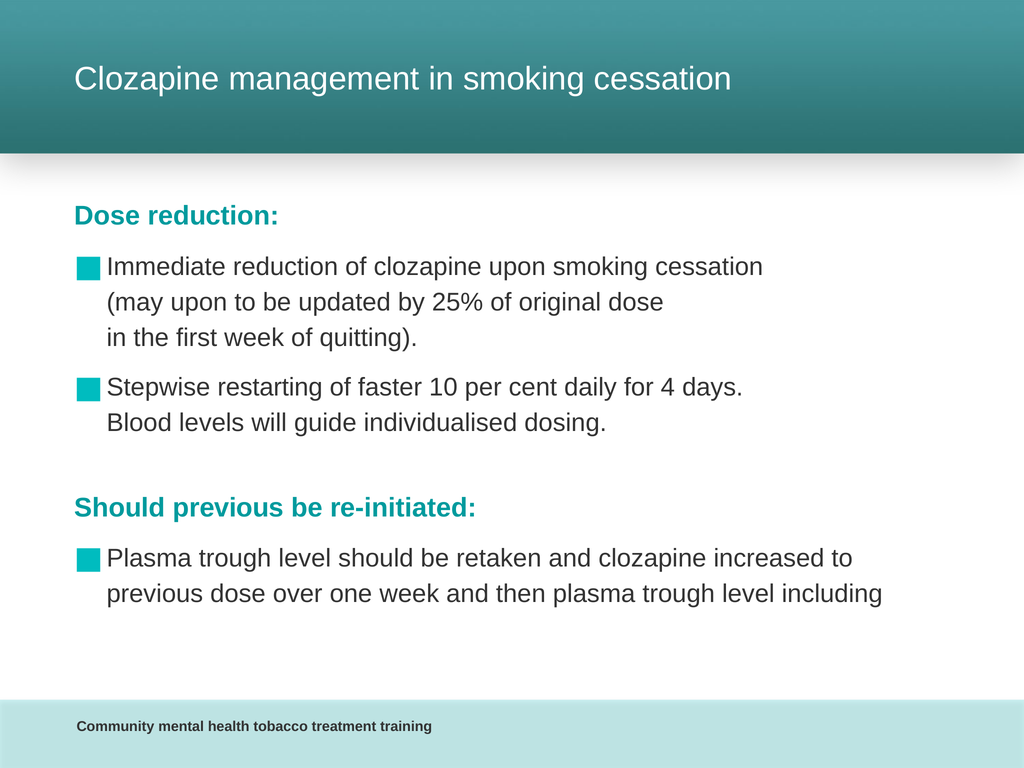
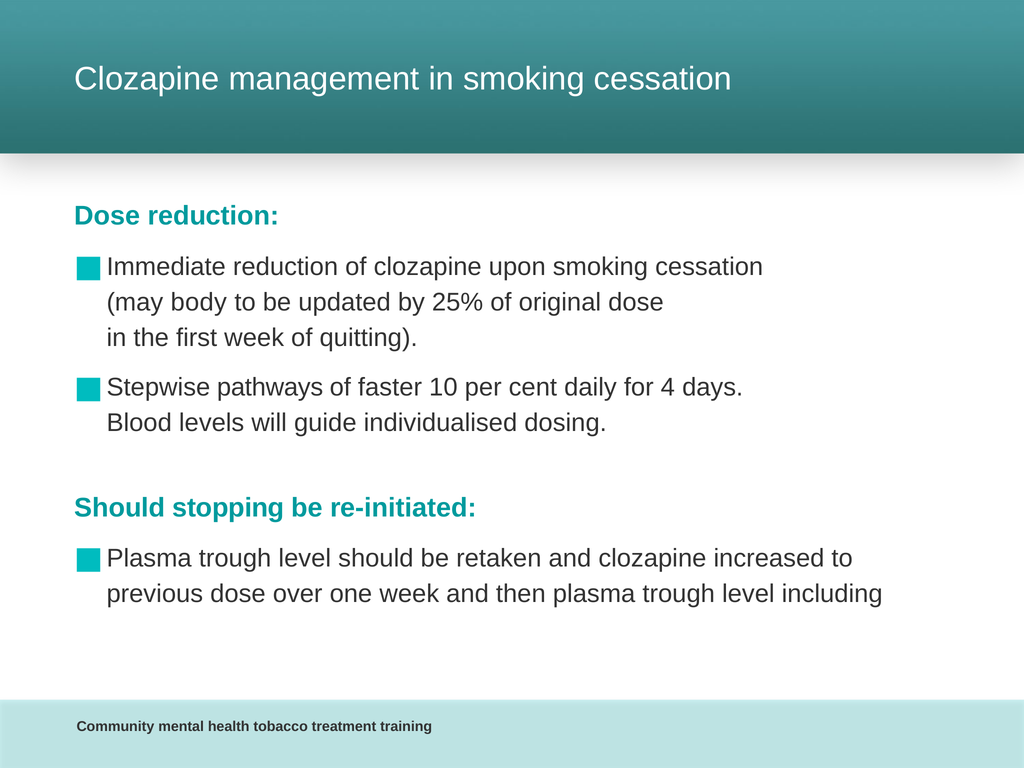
may upon: upon -> body
restarting: restarting -> pathways
Should previous: previous -> stopping
